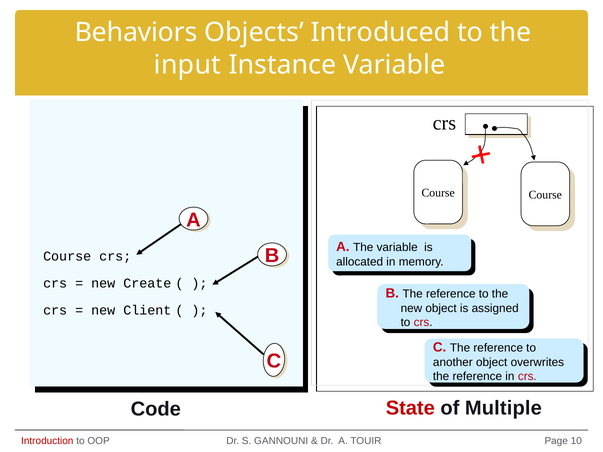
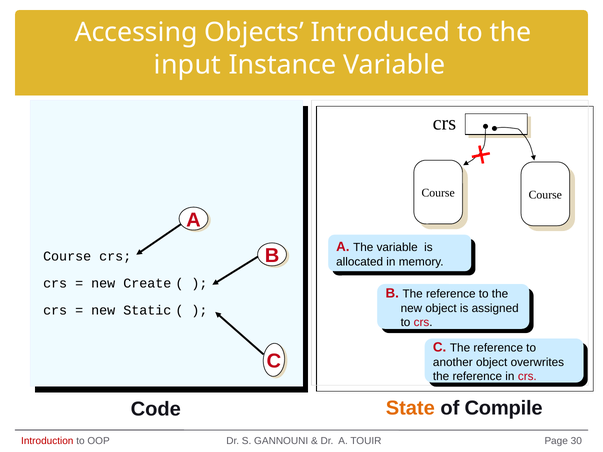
Behaviors: Behaviors -> Accessing
Client: Client -> Static
State colour: red -> orange
Multiple: Multiple -> Compile
10: 10 -> 30
